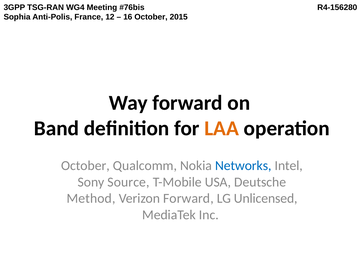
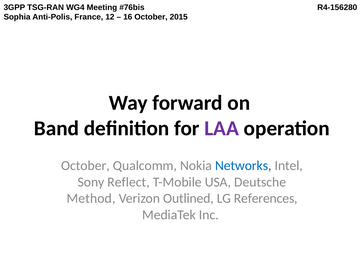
LAA colour: orange -> purple
Source: Source -> Reflect
Verizon Forward: Forward -> Outlined
Unlicensed: Unlicensed -> References
